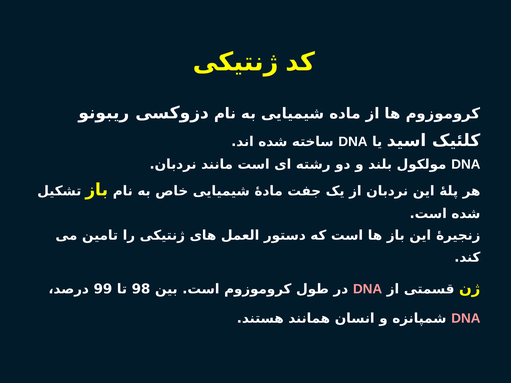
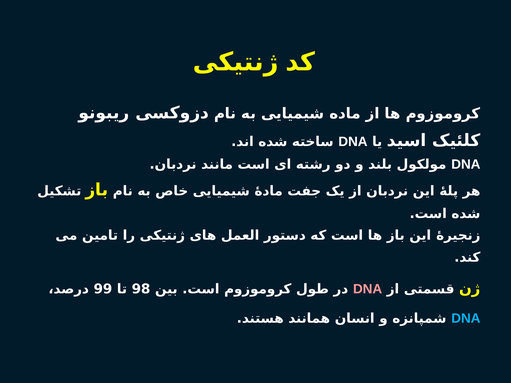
DNA at (466, 319) colour: pink -> light blue
